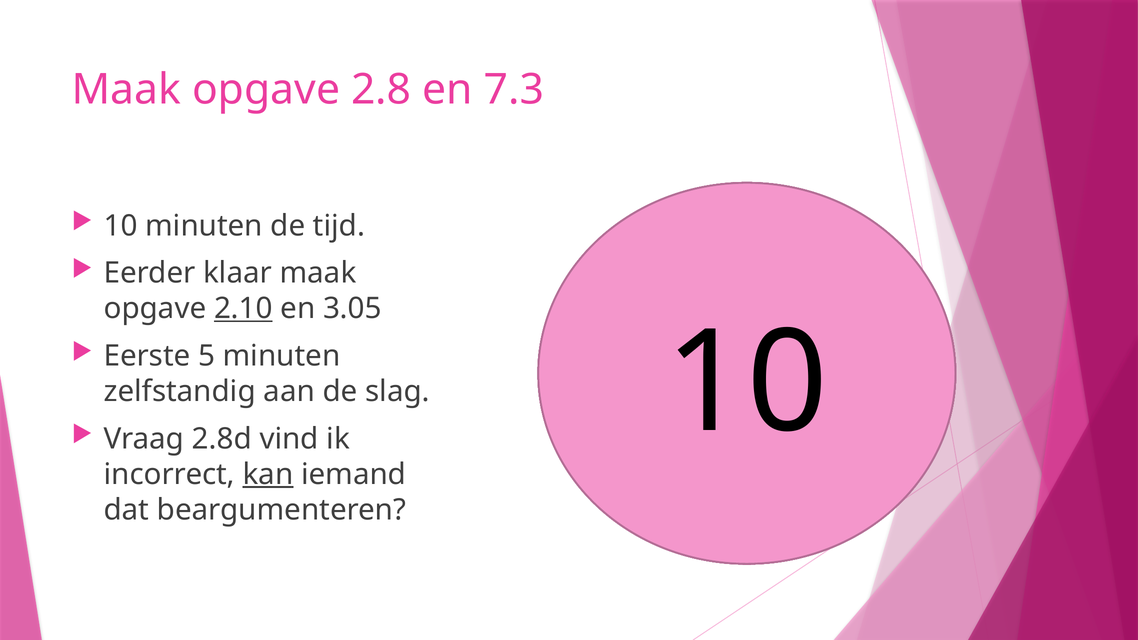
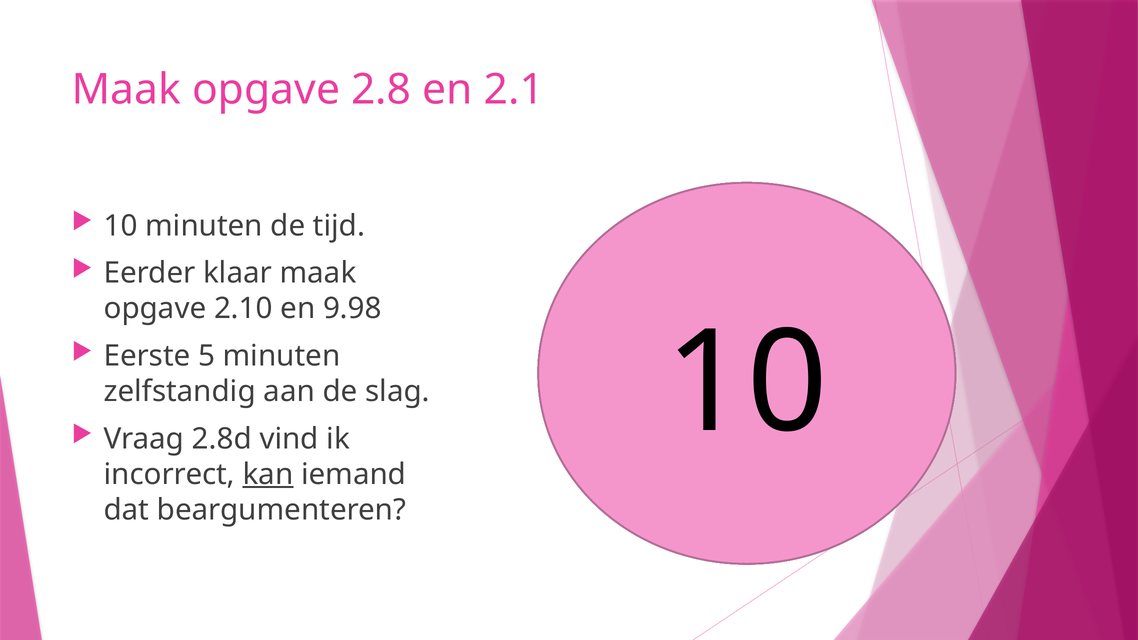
7.3: 7.3 -> 2.1
2.10 underline: present -> none
3.05: 3.05 -> 9.98
